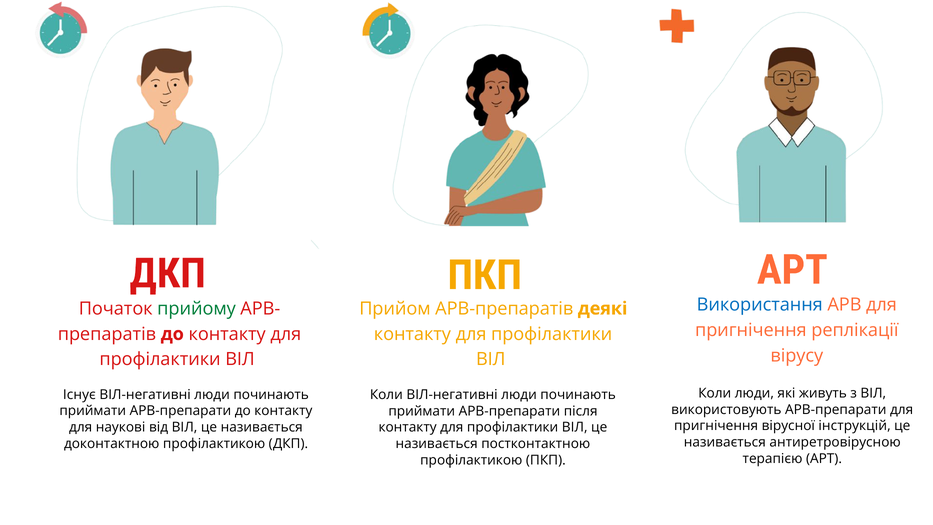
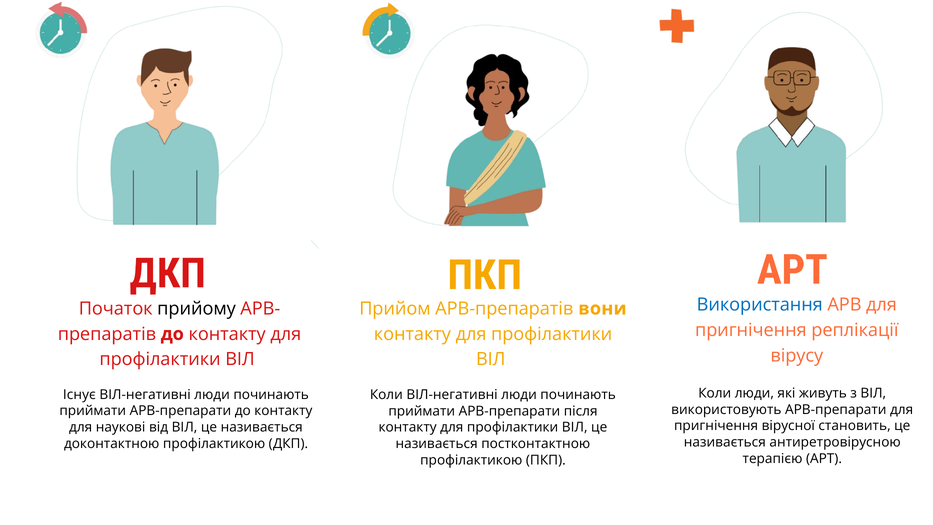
прийому colour: green -> black
деякі: деякі -> вони
інструкцій: інструкцій -> становить
